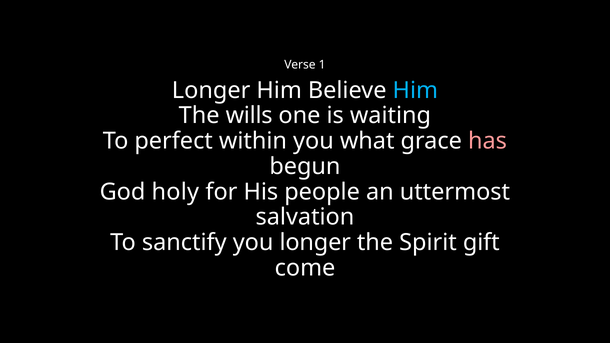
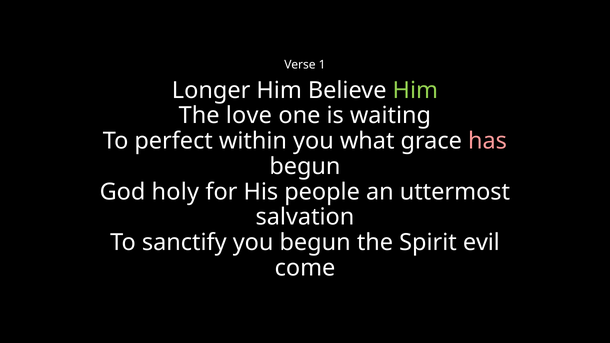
Him at (415, 90) colour: light blue -> light green
wills: wills -> love
you longer: longer -> begun
gift: gift -> evil
